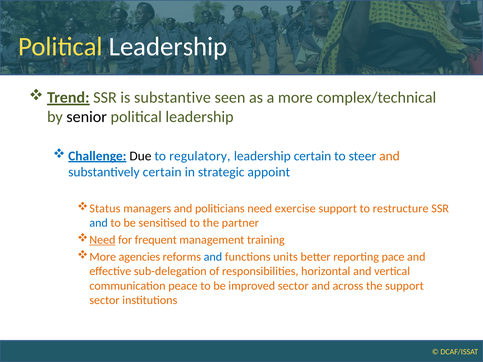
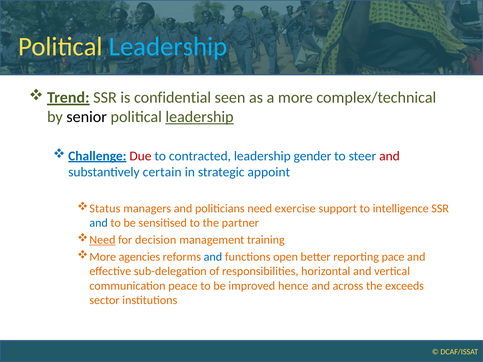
Leadership at (168, 47) colour: white -> light blue
substantive: substantive -> confidential
leadership at (200, 117) underline: none -> present
Due colour: black -> red
regulatory: regulatory -> contracted
leadership certain: certain -> gender
and at (389, 156) colour: orange -> red
restructure: restructure -> intelligence
frequent: frequent -> decision
units: units -> open
improved sector: sector -> hence
the support: support -> exceeds
